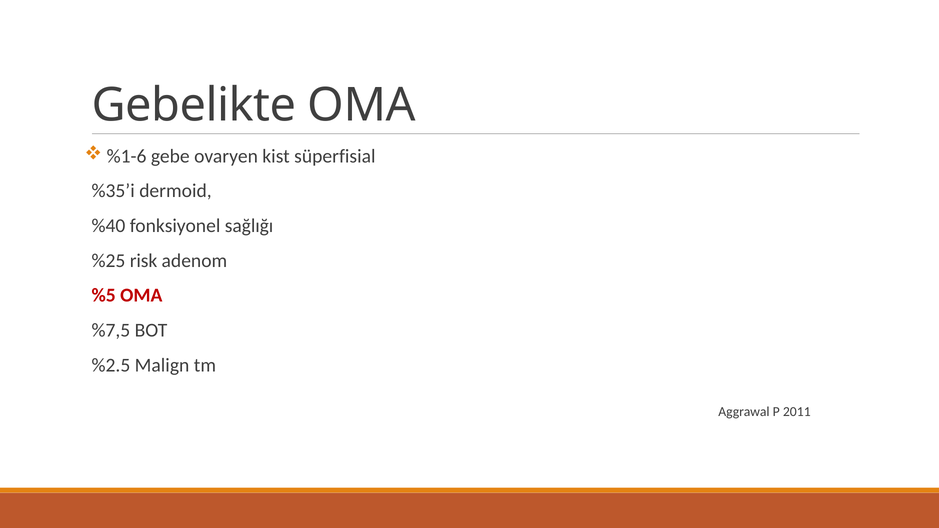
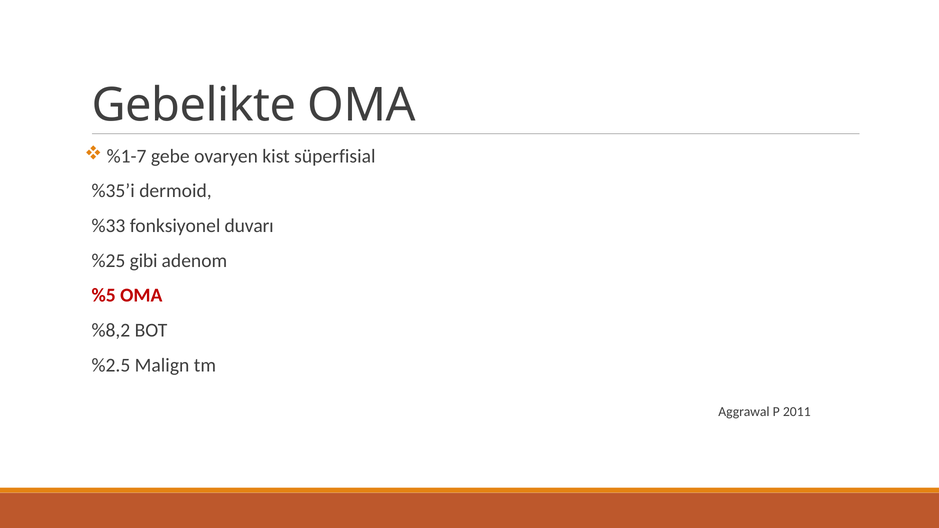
%1-6: %1-6 -> %1-7
%40: %40 -> %33
sağlığı: sağlığı -> duvarı
risk: risk -> gibi
%7,5: %7,5 -> %8,2
